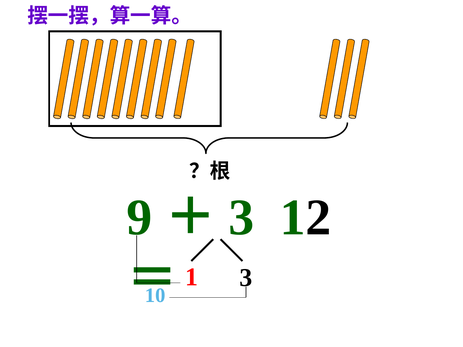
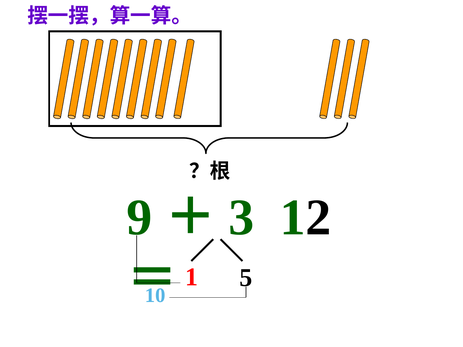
1 3: 3 -> 5
